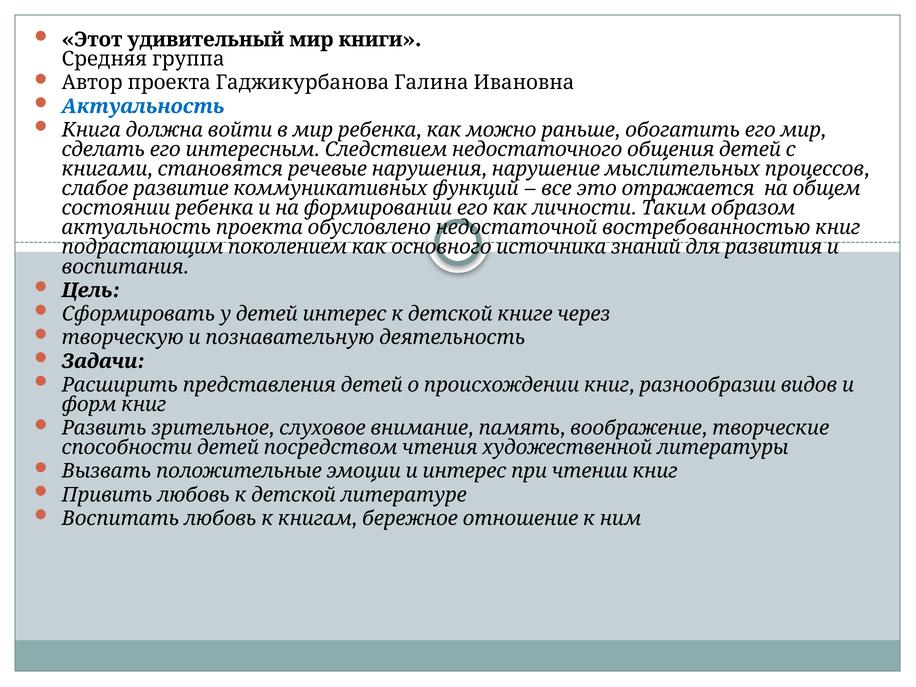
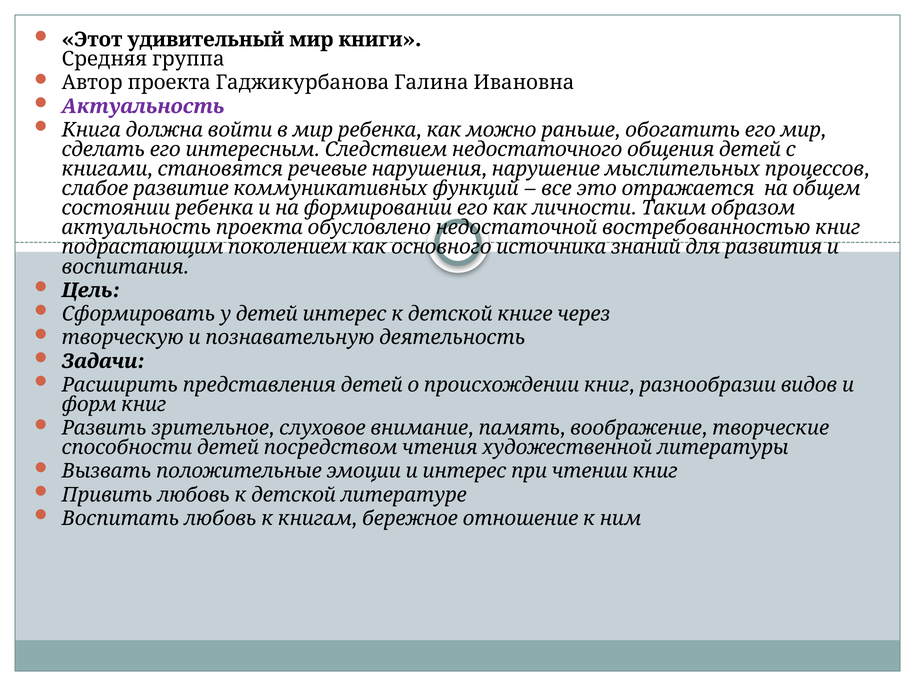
Актуальность colour: blue -> purple
